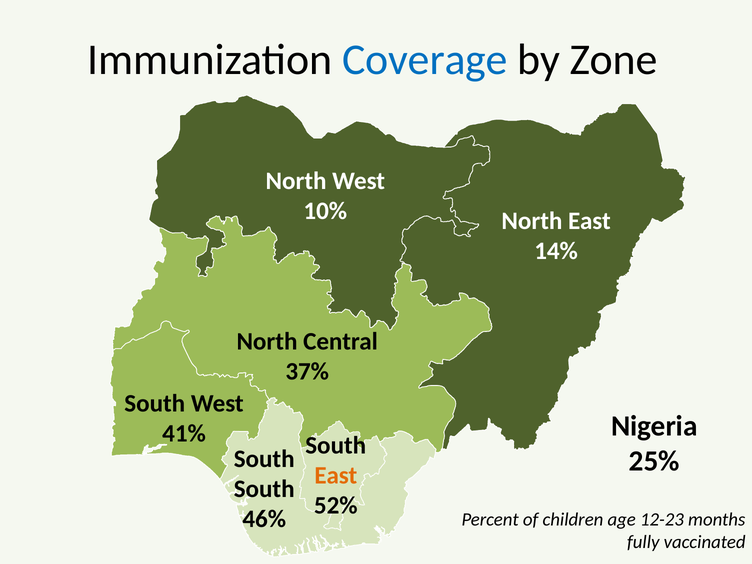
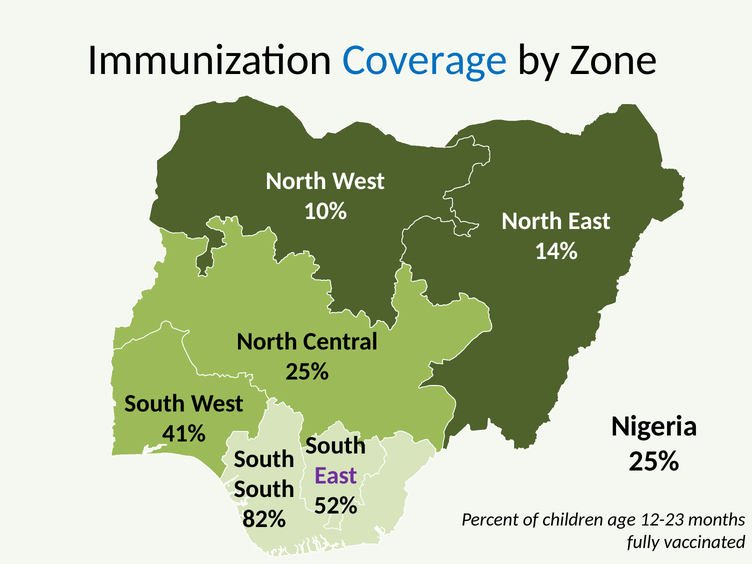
37% at (307, 372): 37% -> 25%
East at (336, 475) colour: orange -> purple
46%: 46% -> 82%
